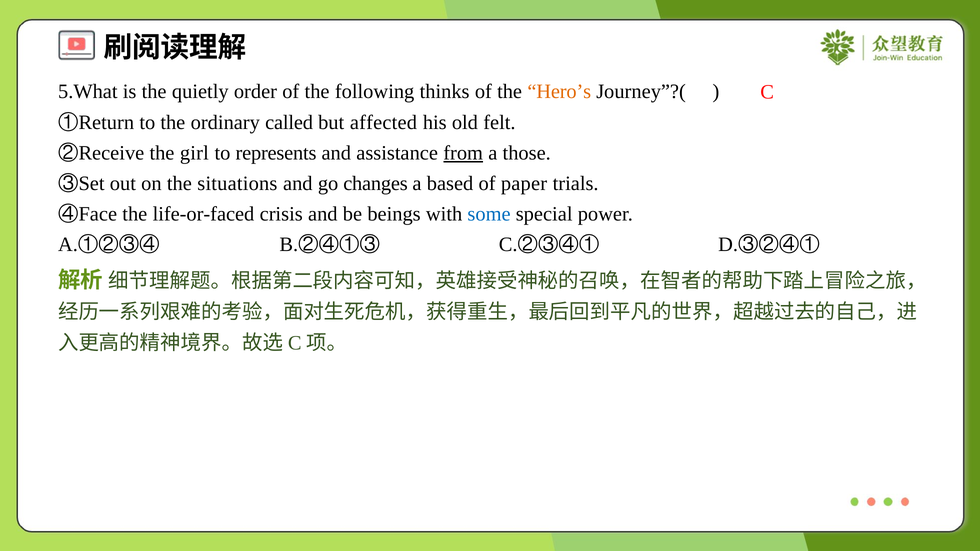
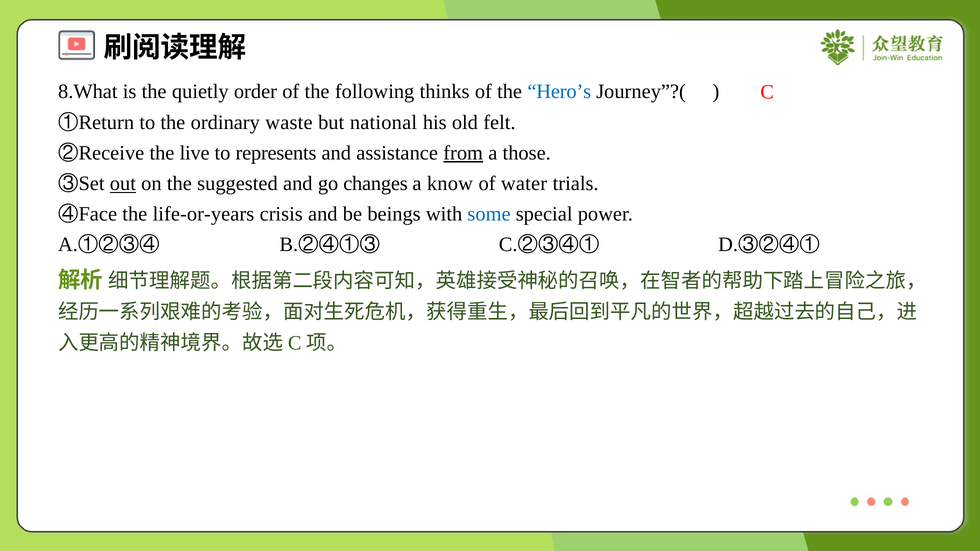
5.What: 5.What -> 8.What
Hero’s colour: orange -> blue
called: called -> waste
affected: affected -> national
girl: girl -> live
out underline: none -> present
situations: situations -> suggested
based: based -> know
paper: paper -> water
life-or-faced: life-or-faced -> life-or-years
